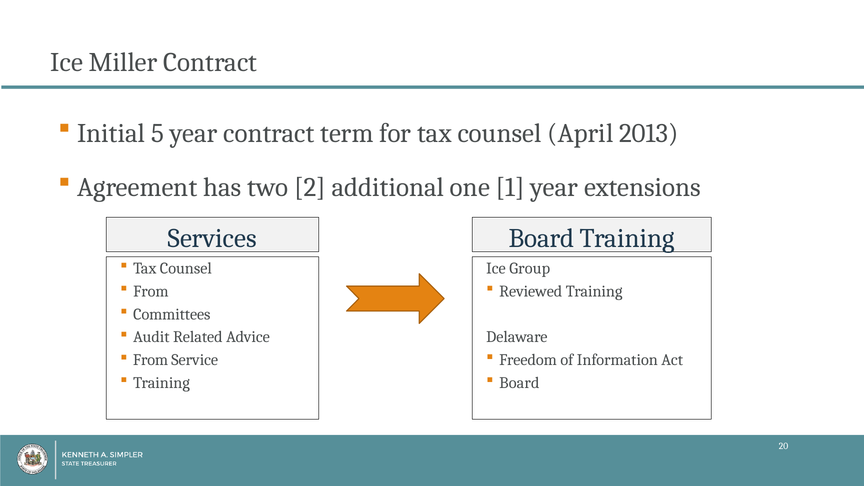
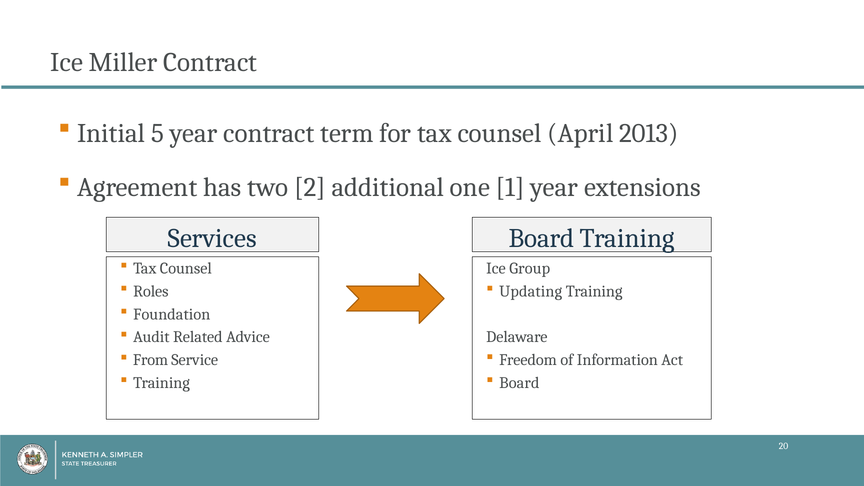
From at (151, 291): From -> Roles
Reviewed: Reviewed -> Updating
Committees: Committees -> Foundation
